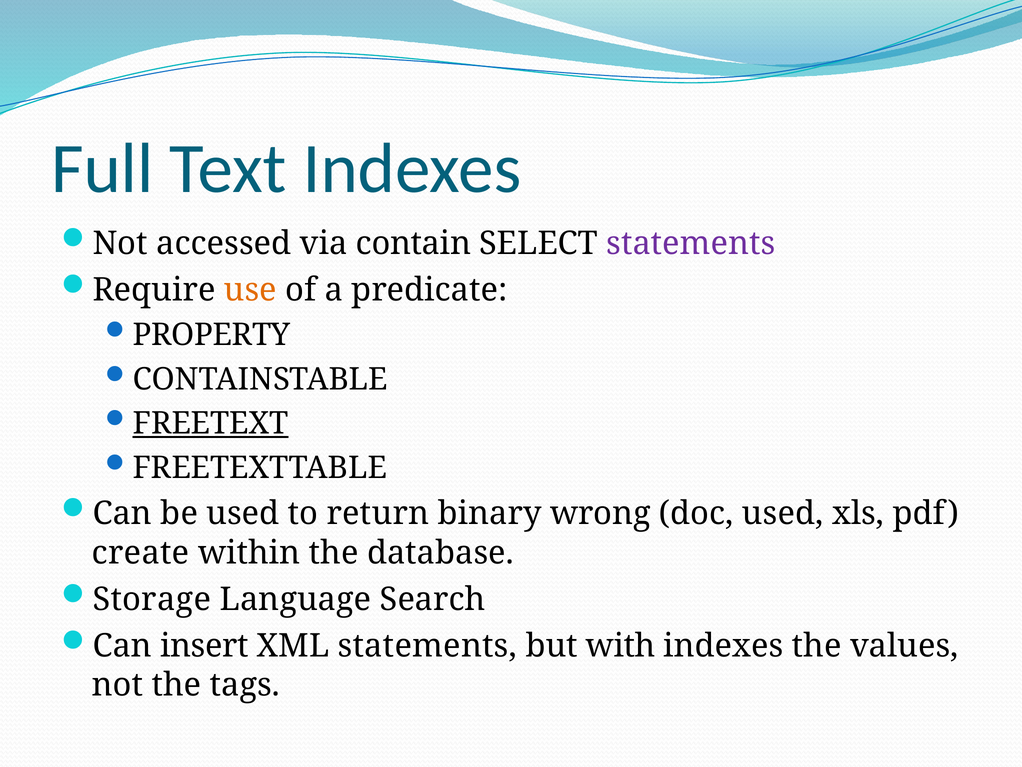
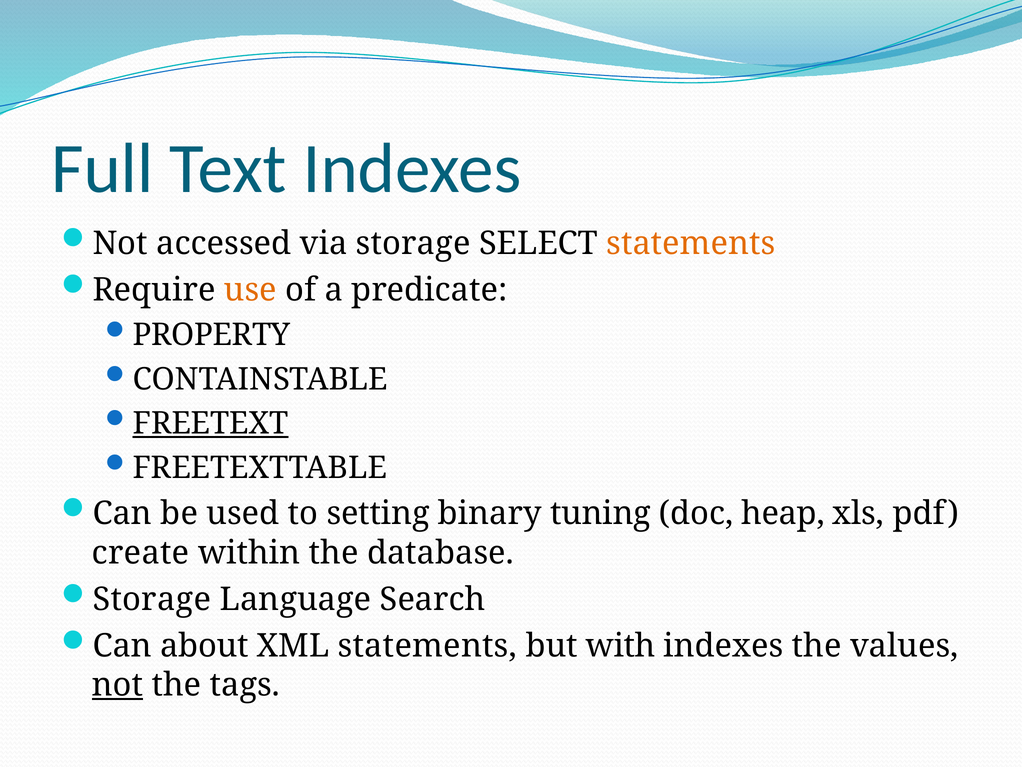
via contain: contain -> storage
statements at (691, 243) colour: purple -> orange
return: return -> setting
wrong: wrong -> tuning
doc used: used -> heap
insert: insert -> about
not at (117, 685) underline: none -> present
